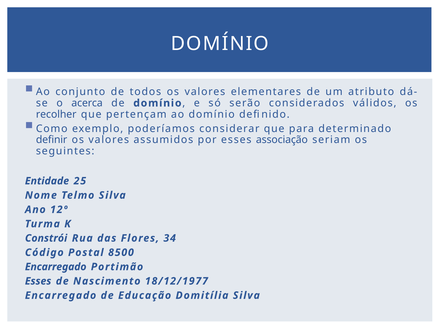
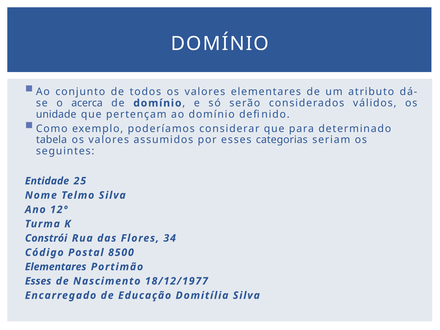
recolher: recolher -> unidade
definir: definir -> tabela
associação: associação -> categorias
Encarregado at (56, 267): Encarregado -> Elementares
